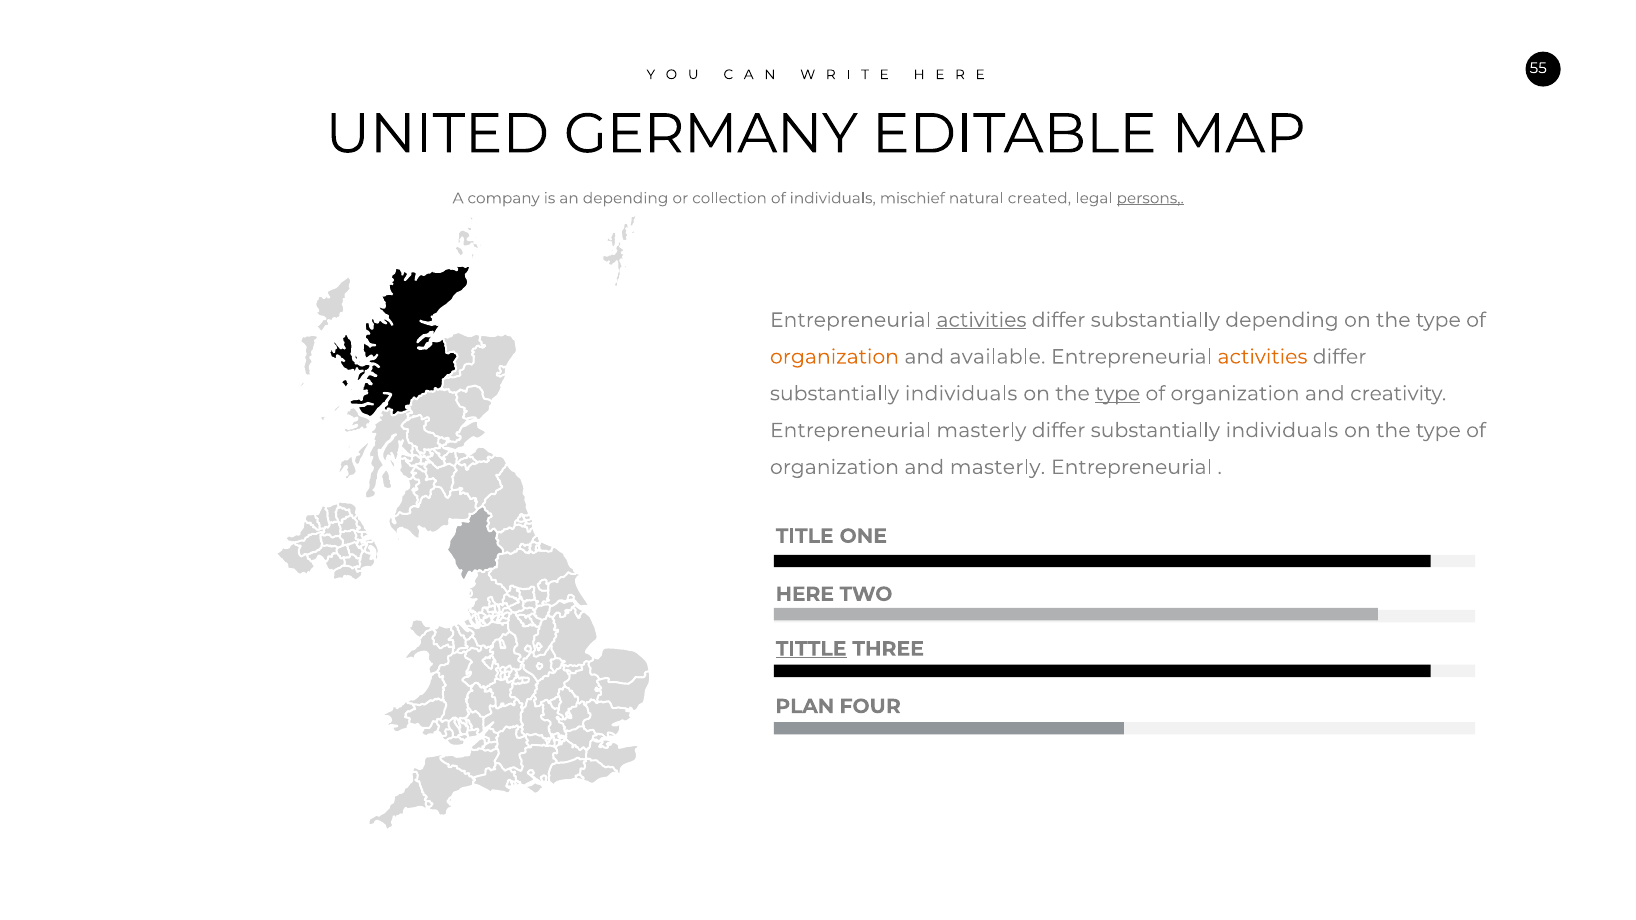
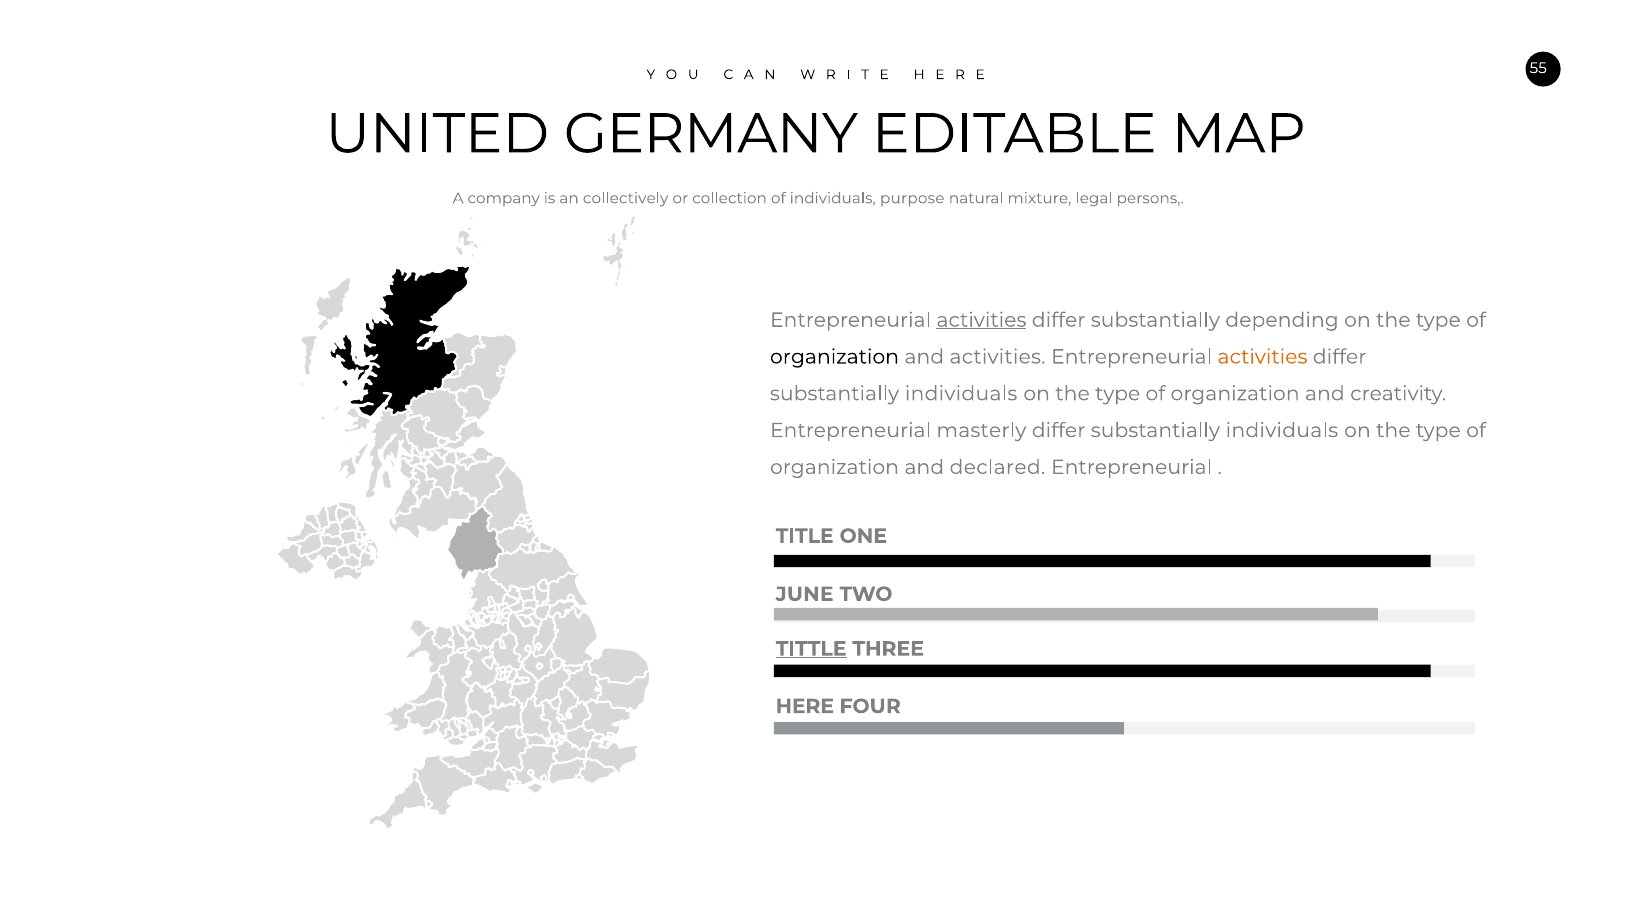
an depending: depending -> collectively
mischief: mischief -> purpose
created: created -> mixture
persons underline: present -> none
organization at (834, 357) colour: orange -> black
and available: available -> activities
type at (1118, 394) underline: present -> none
and masterly: masterly -> declared
HERE: HERE -> JUNE
PLAN: PLAN -> HERE
